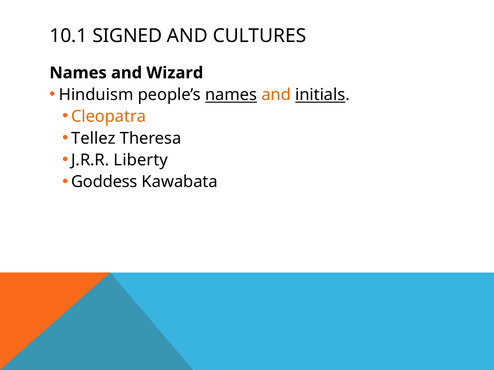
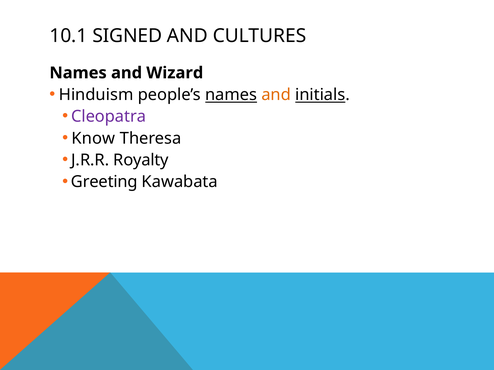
Cleopatra colour: orange -> purple
Tellez: Tellez -> Know
Liberty: Liberty -> Royalty
Goddess: Goddess -> Greeting
